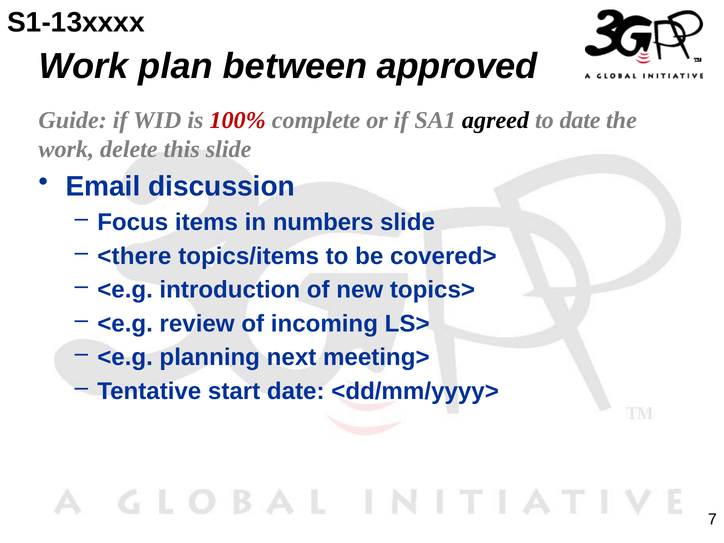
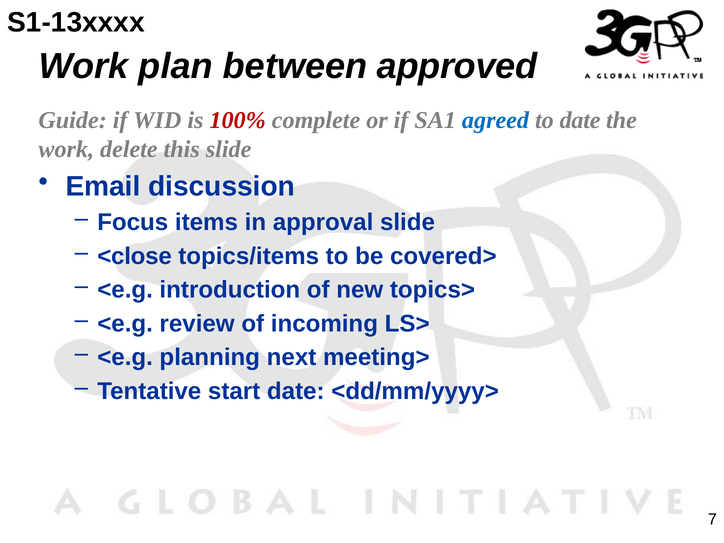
agreed colour: black -> blue
numbers: numbers -> approval
<there: <there -> <close
